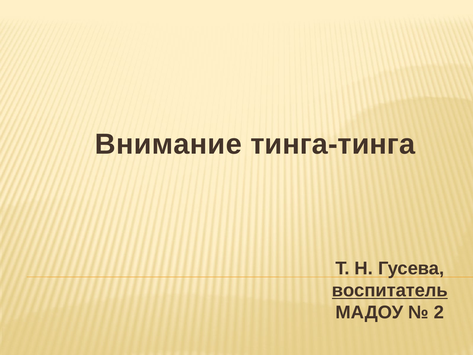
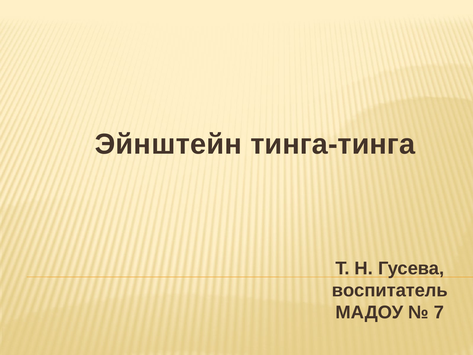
Внимание: Внимание -> Эйнштейн
воспитатель underline: present -> none
2: 2 -> 7
